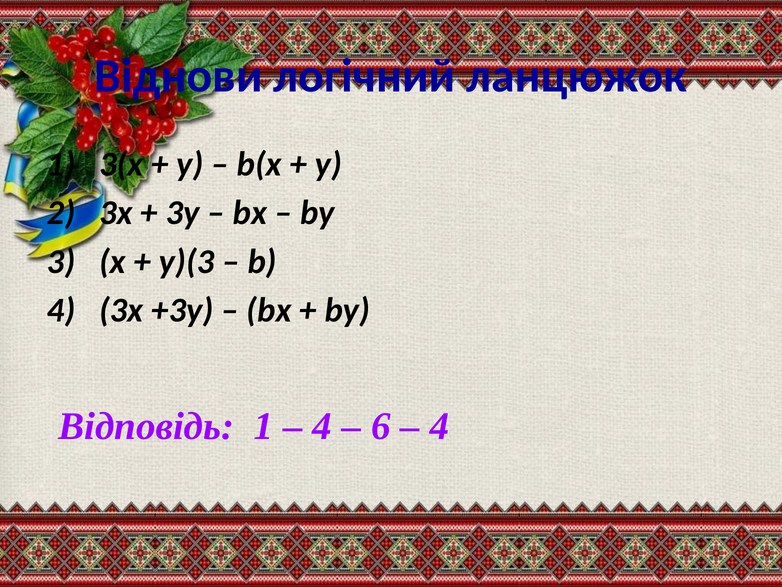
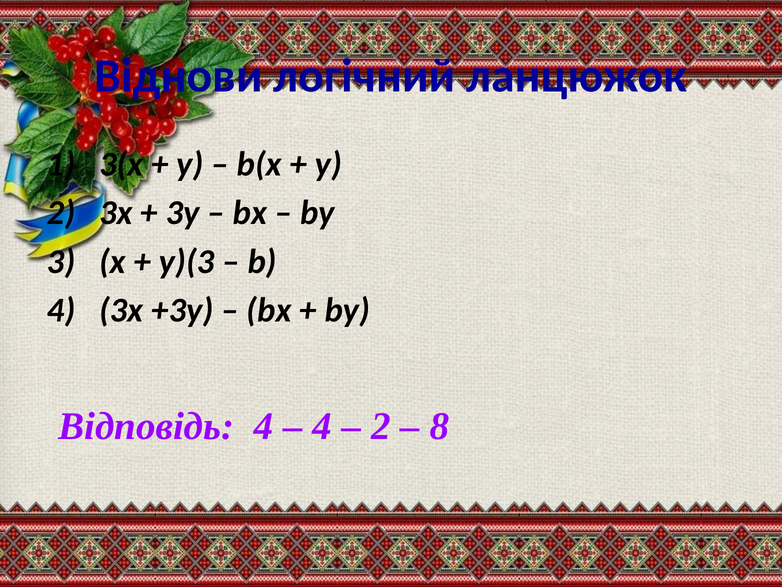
Відповідь 1: 1 -> 4
6 at (381, 426): 6 -> 2
4 at (440, 426): 4 -> 8
